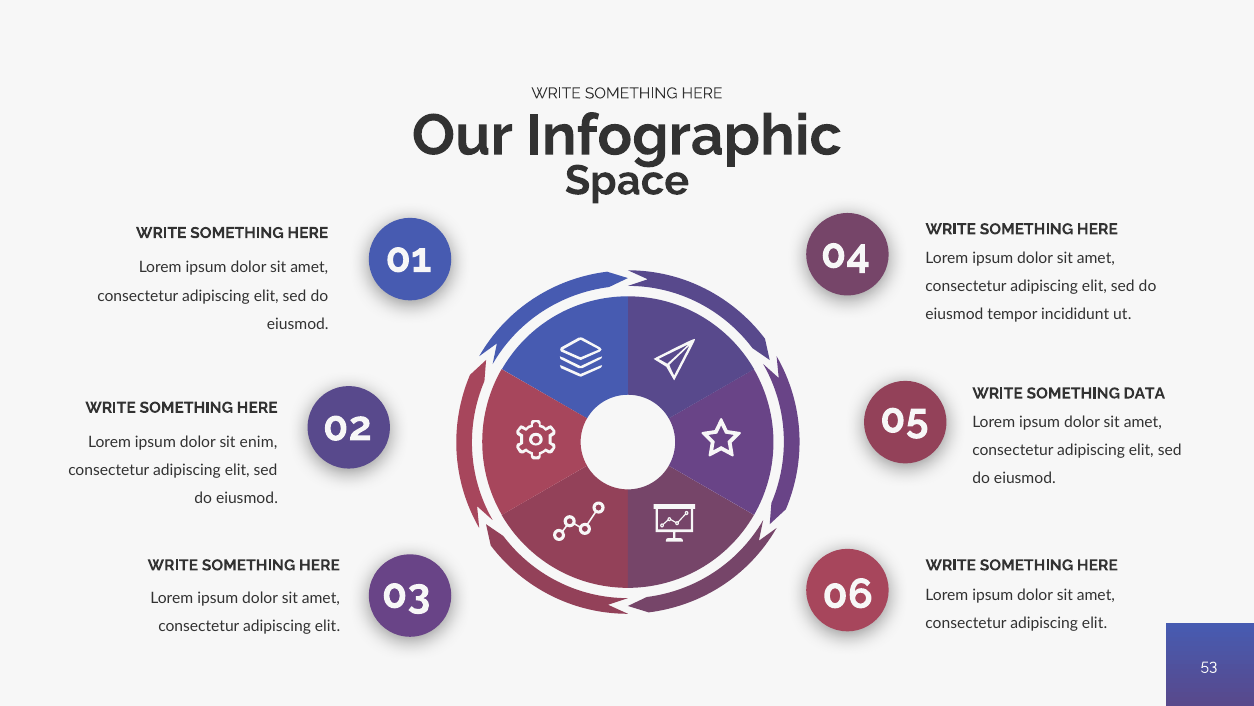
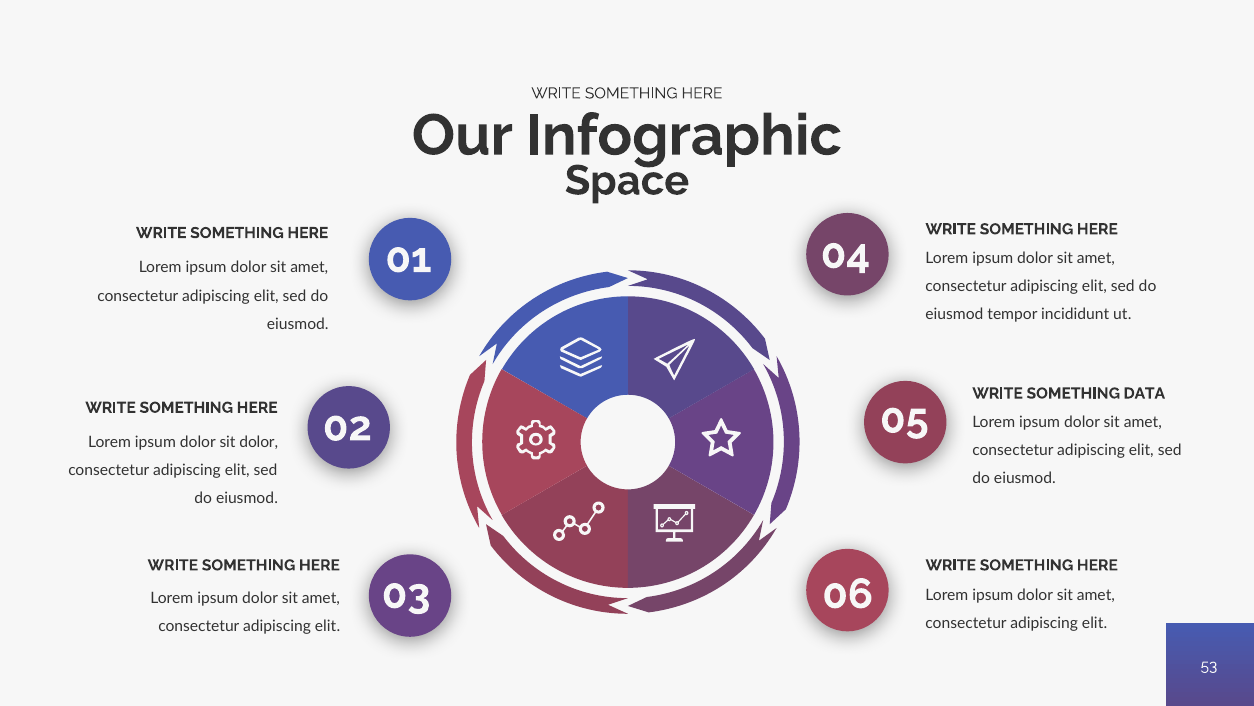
sit enim: enim -> dolor
